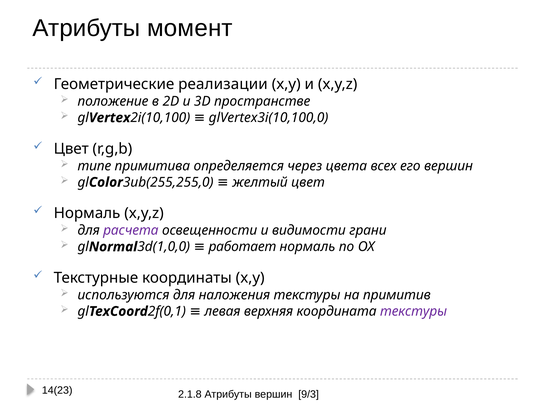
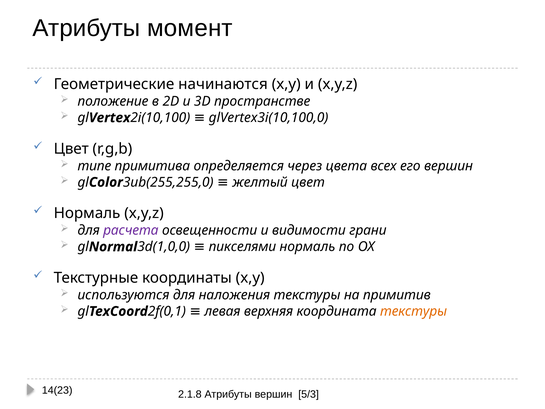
реализации: реализации -> начинаются
работает: работает -> пикселями
текстуры at (414, 311) colour: purple -> orange
9/3: 9/3 -> 5/3
